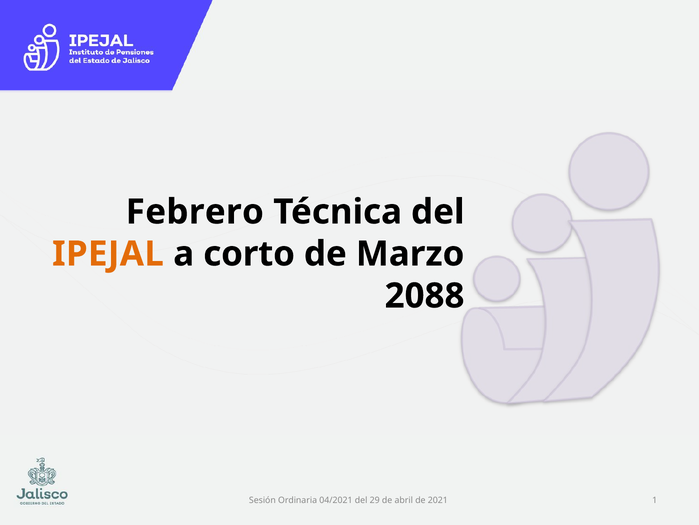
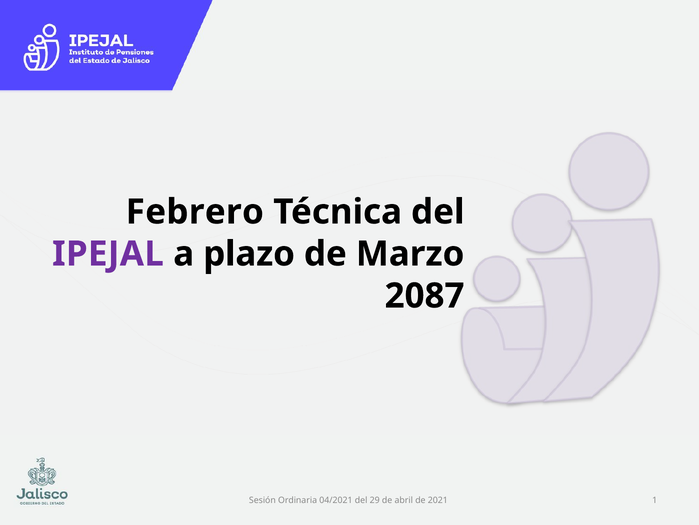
IPEJAL colour: orange -> purple
corto: corto -> plazo
2088: 2088 -> 2087
